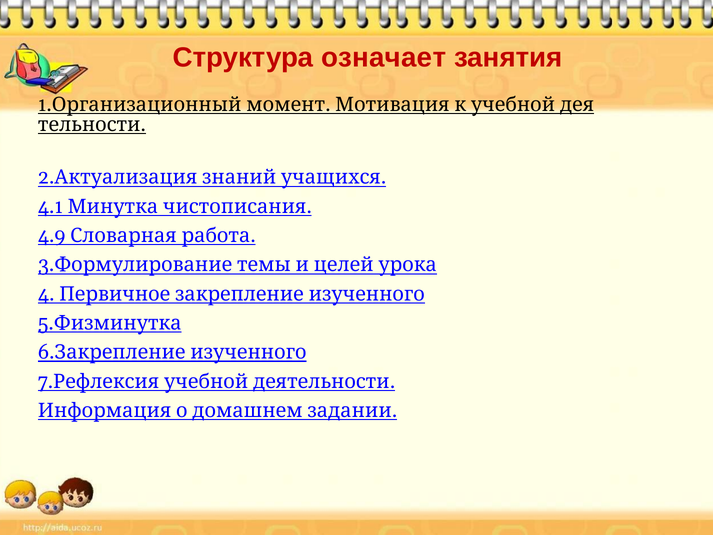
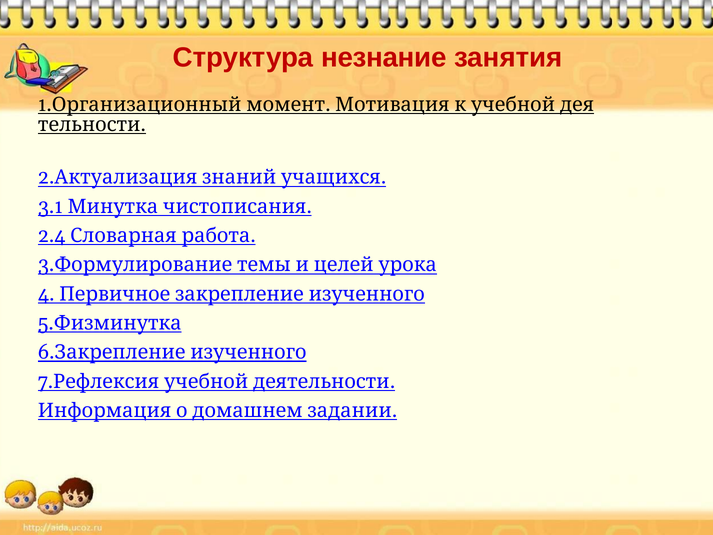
означает: означает -> незнание
4.1: 4.1 -> 3.1
4.9: 4.9 -> 2.4
